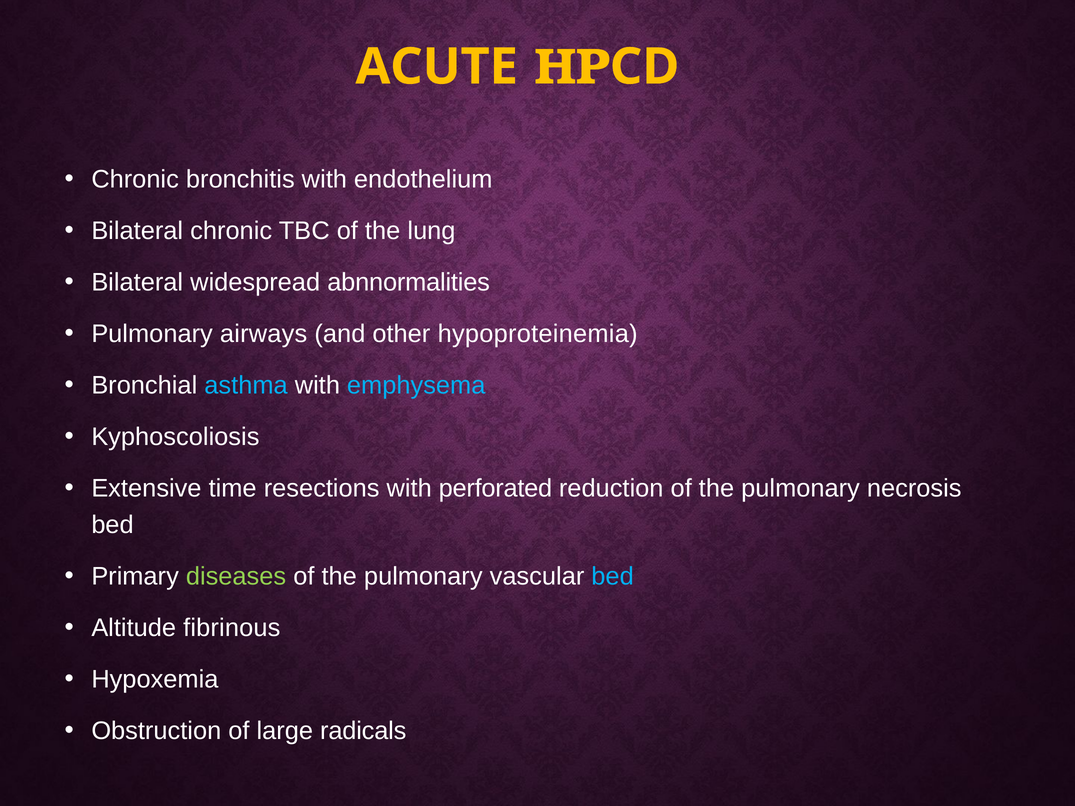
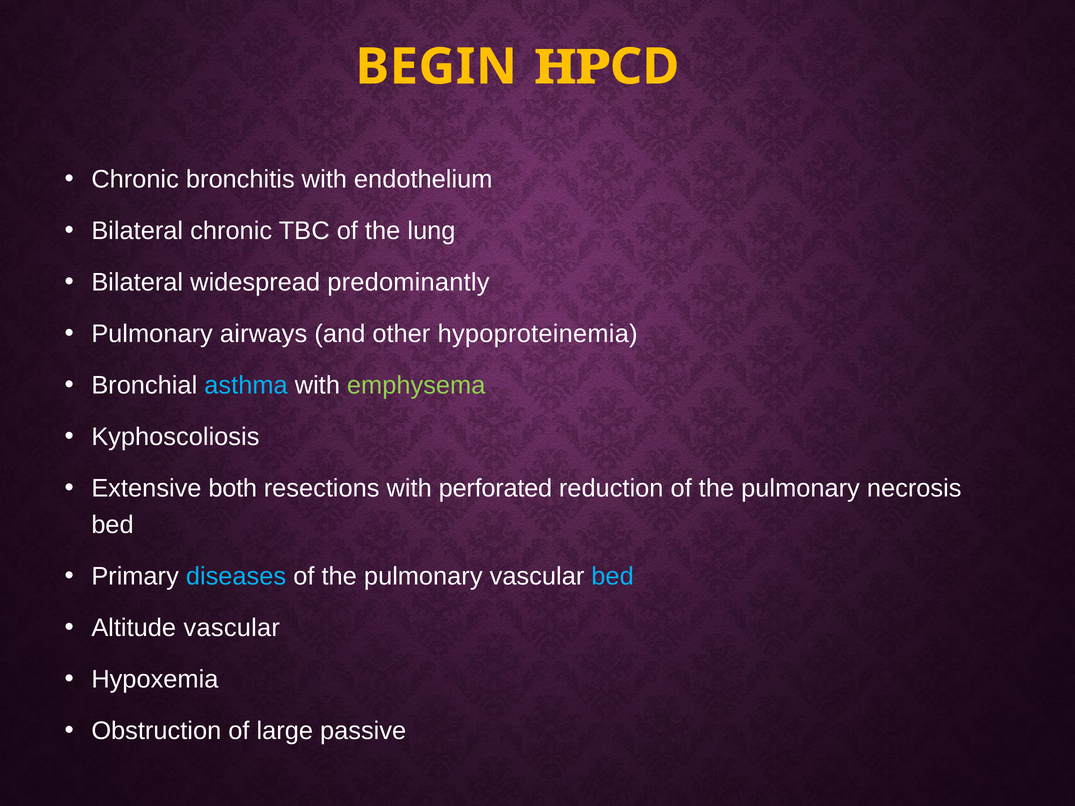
ACUTE: ACUTE -> BEGIN
abnnormalities: abnnormalities -> predominantly
emphysema colour: light blue -> light green
time: time -> both
diseases colour: light green -> light blue
Altitude fibrinous: fibrinous -> vascular
radicals: radicals -> passive
